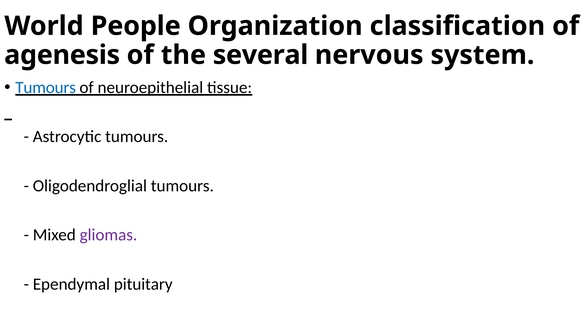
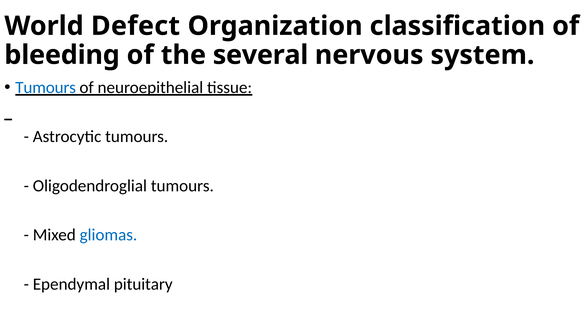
People: People -> Defect
agenesis: agenesis -> bleeding
gliomas colour: purple -> blue
